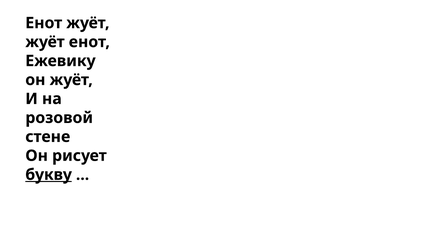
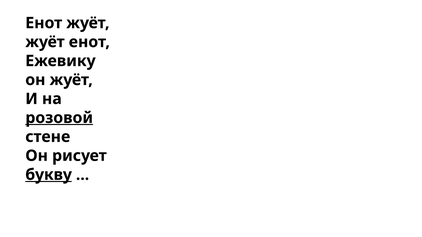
розовой underline: none -> present
